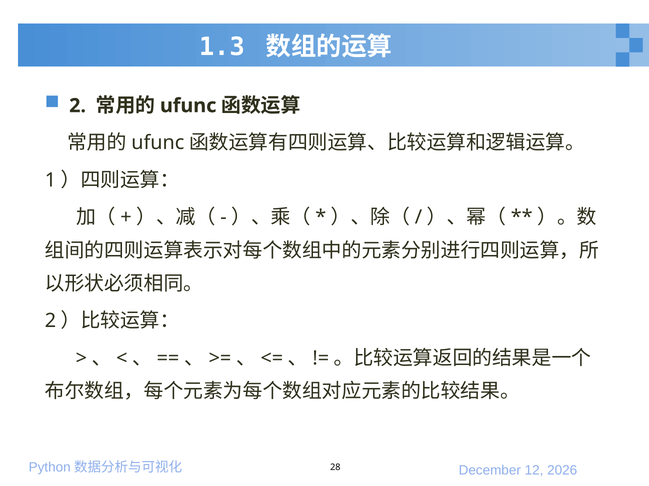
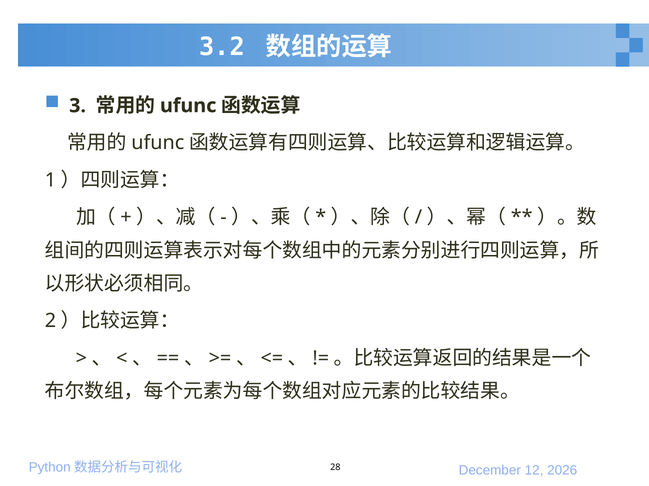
1.3: 1.3 -> 3.2
2 at (78, 106): 2 -> 3
